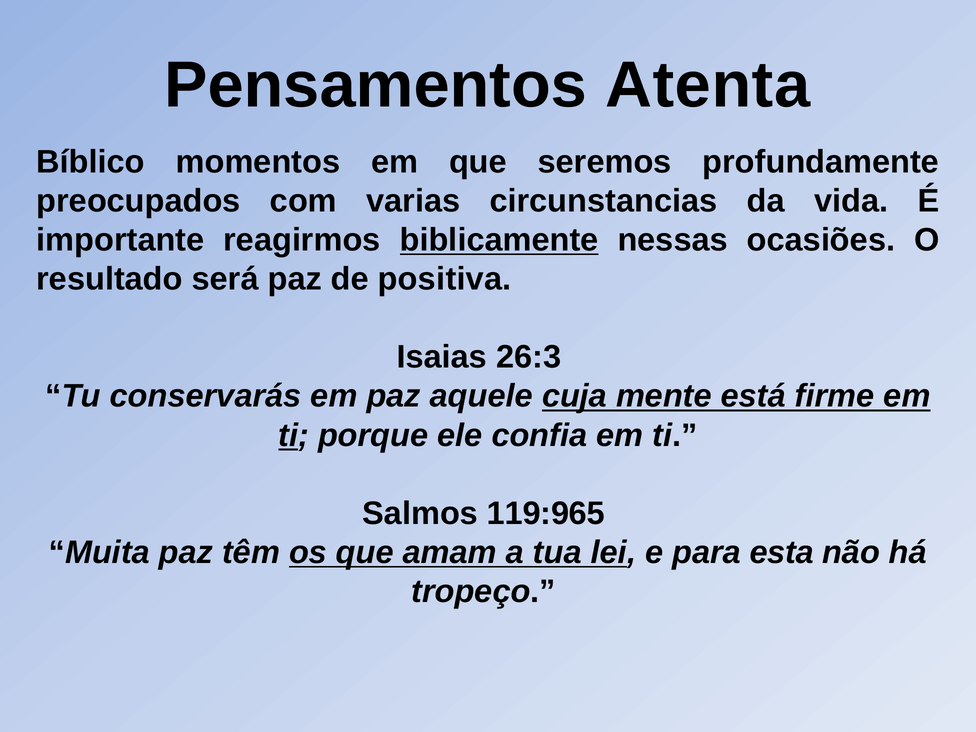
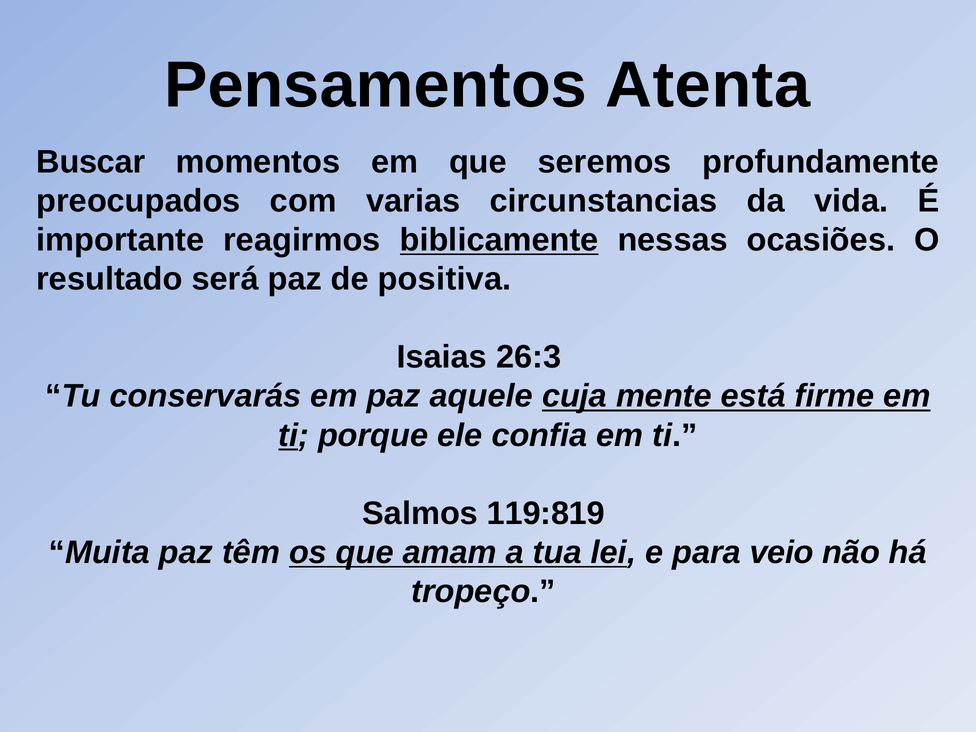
Bíblico: Bíblico -> Buscar
119:965: 119:965 -> 119:819
esta: esta -> veio
